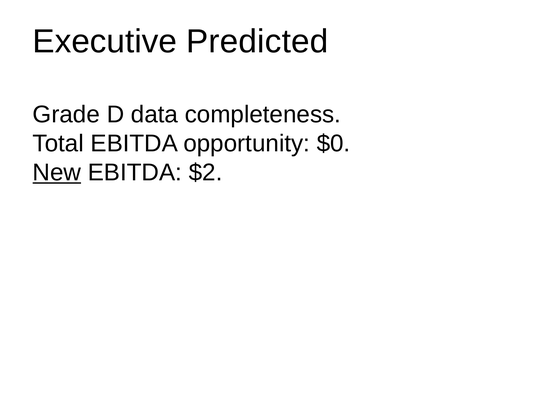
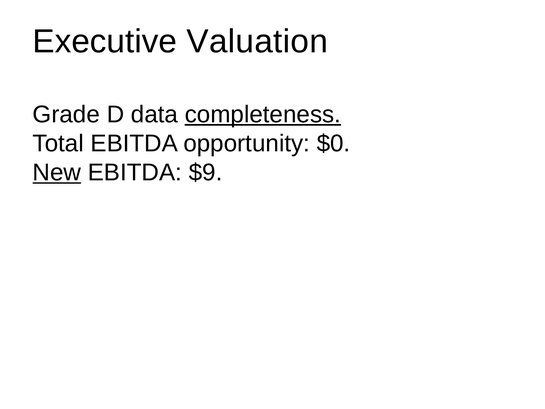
Predicted: Predicted -> Valuation
completeness underline: none -> present
$2: $2 -> $9
